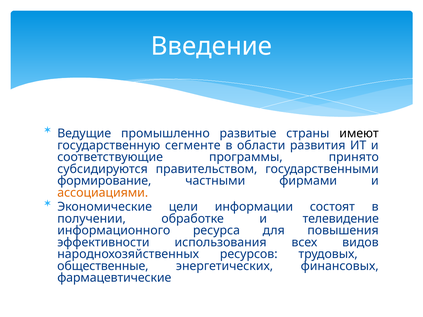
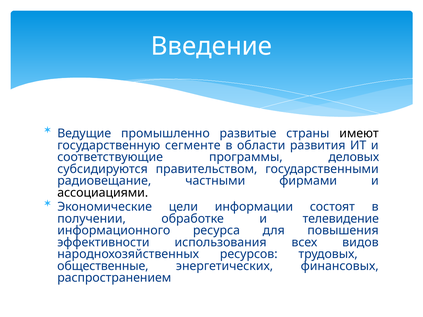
принято: принято -> деловых
формирование: формирование -> радиовещание
ассоциациями colour: orange -> black
фармацевтические: фармацевтические -> распространением
